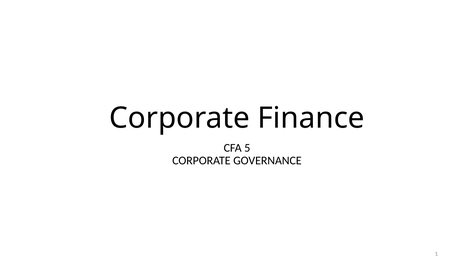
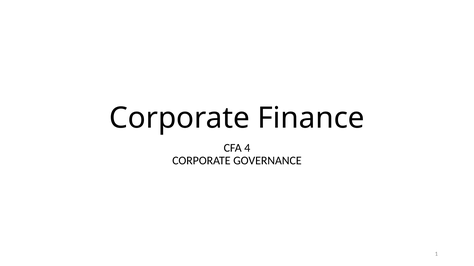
5: 5 -> 4
